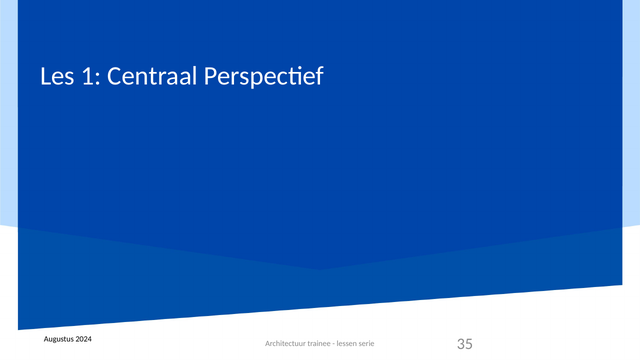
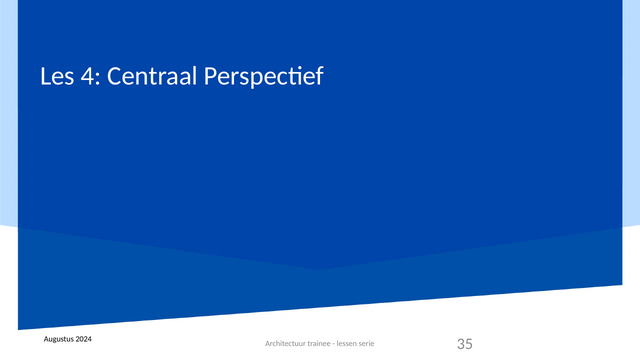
1: 1 -> 4
